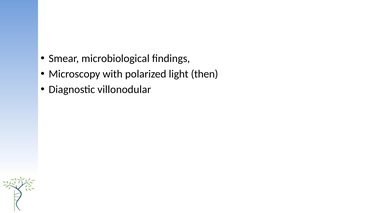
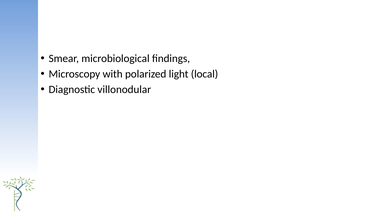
then: then -> local
